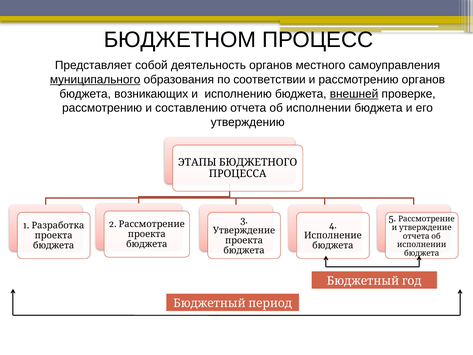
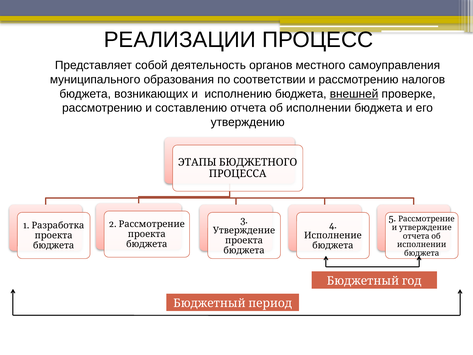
БЮДЖЕТНОМ: БЮДЖЕТНОМ -> РЕАЛИЗАЦИИ
муниципального underline: present -> none
рассмотрению органов: органов -> налогов
